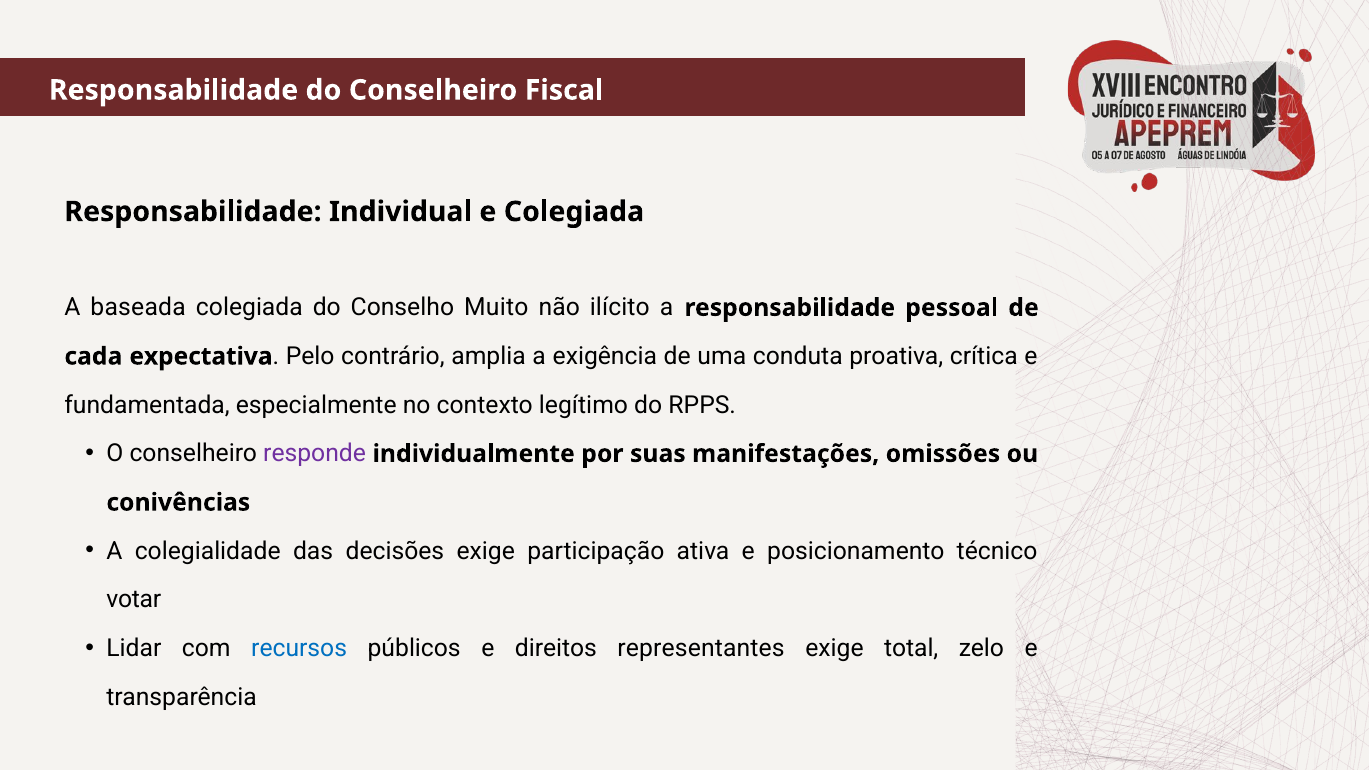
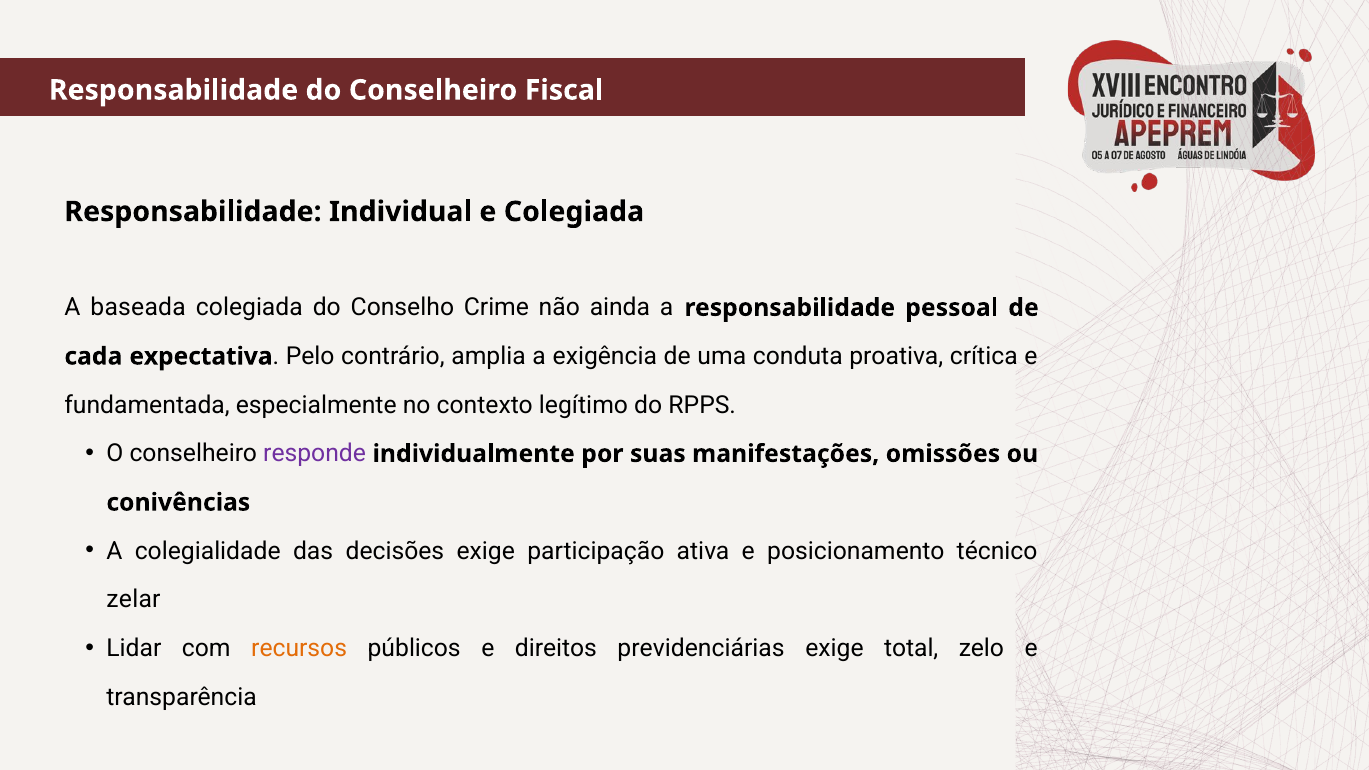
Muito: Muito -> Crime
ilícito: ilícito -> ainda
votar: votar -> zelar
recursos colour: blue -> orange
representantes: representantes -> previdenciárias
